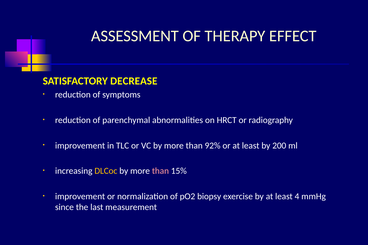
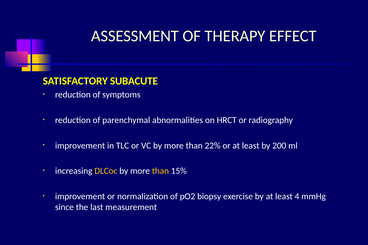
DECREASE: DECREASE -> SUBACUTE
92%: 92% -> 22%
than at (160, 171) colour: pink -> yellow
